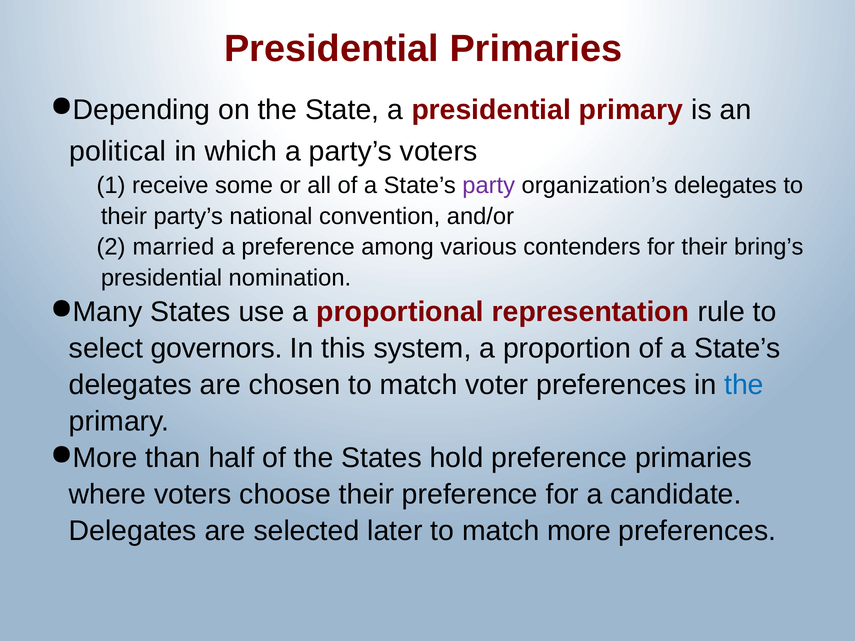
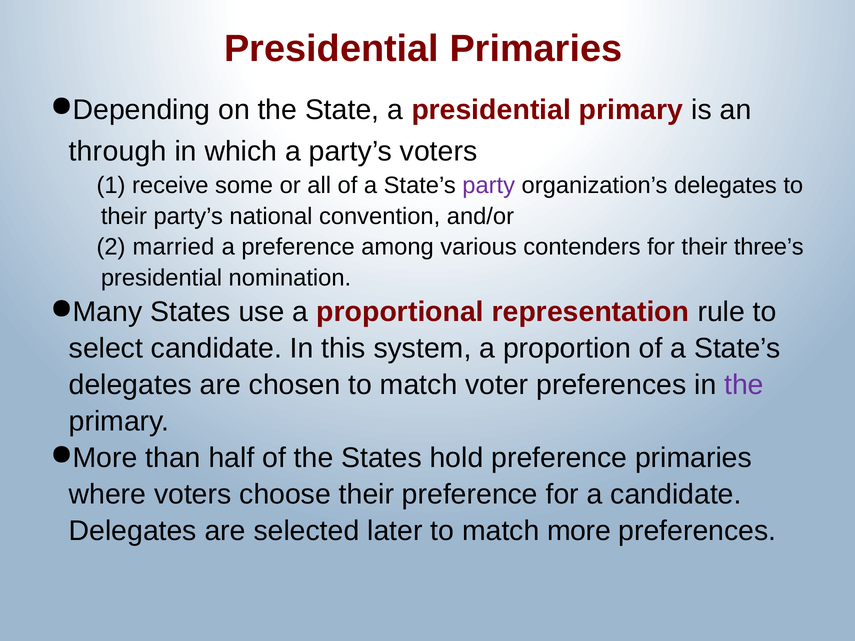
political: political -> through
bring’s: bring’s -> three’s
select governors: governors -> candidate
the at (744, 385) colour: blue -> purple
